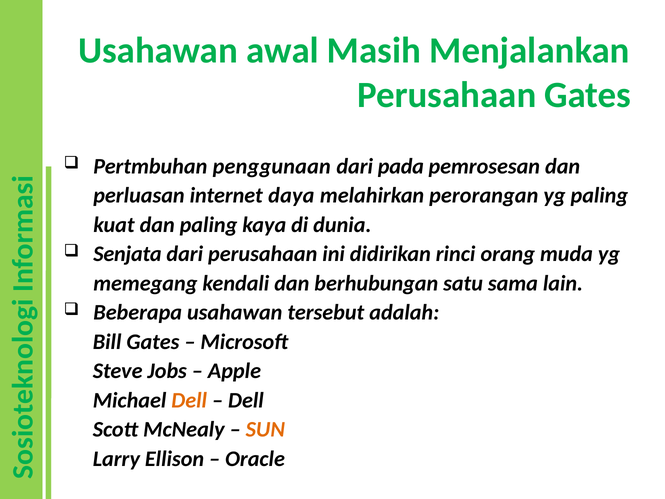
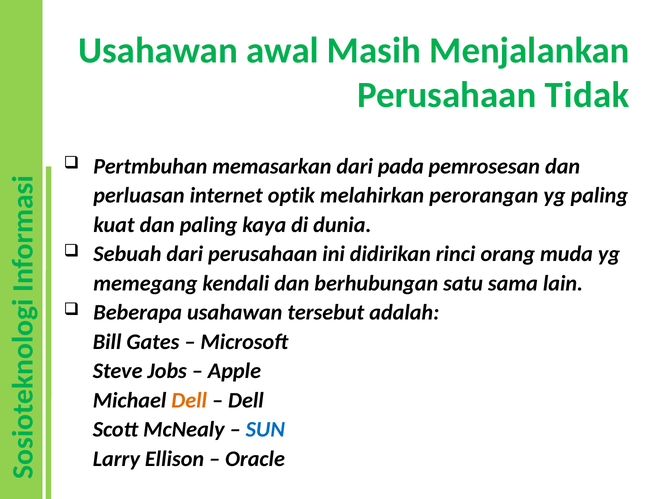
Perusahaan Gates: Gates -> Tidak
penggunaan: penggunaan -> memasarkan
daya: daya -> optik
Senjata: Senjata -> Sebuah
SUN colour: orange -> blue
